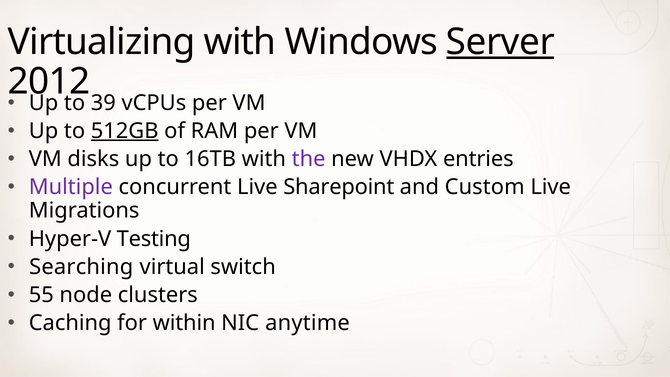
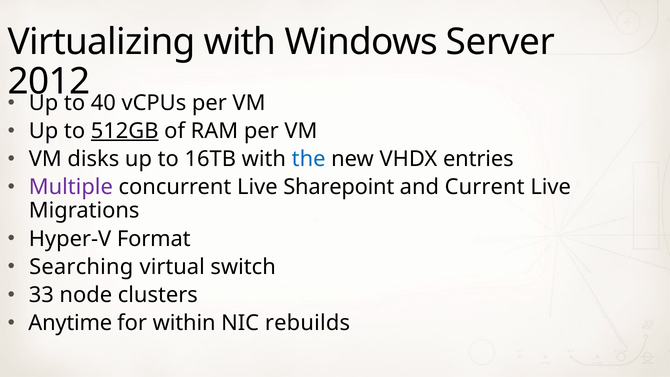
Server underline: present -> none
39: 39 -> 40
the colour: purple -> blue
Custom: Custom -> Current
Testing: Testing -> Format
55: 55 -> 33
Caching: Caching -> Anytime
anytime: anytime -> rebuilds
